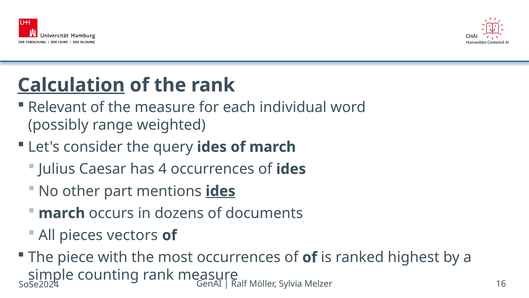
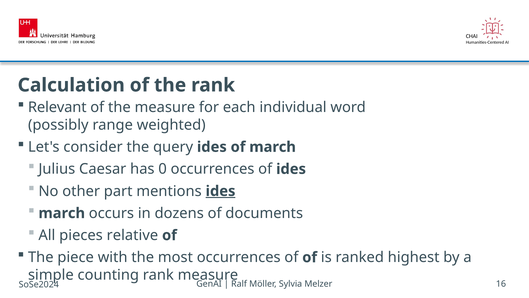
Calculation underline: present -> none
4: 4 -> 0
vectors: vectors -> relative
